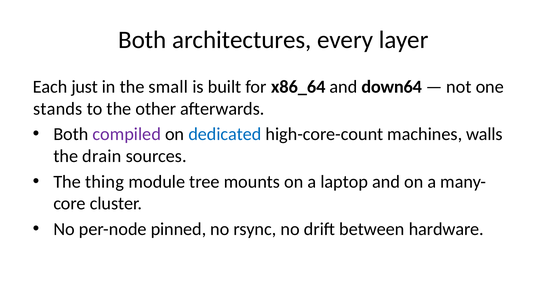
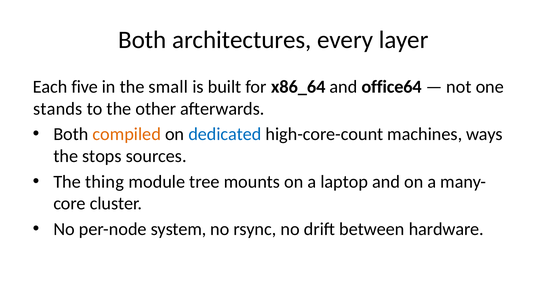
just: just -> five
down64: down64 -> office64
compiled colour: purple -> orange
walls: walls -> ways
drain: drain -> stops
pinned: pinned -> system
